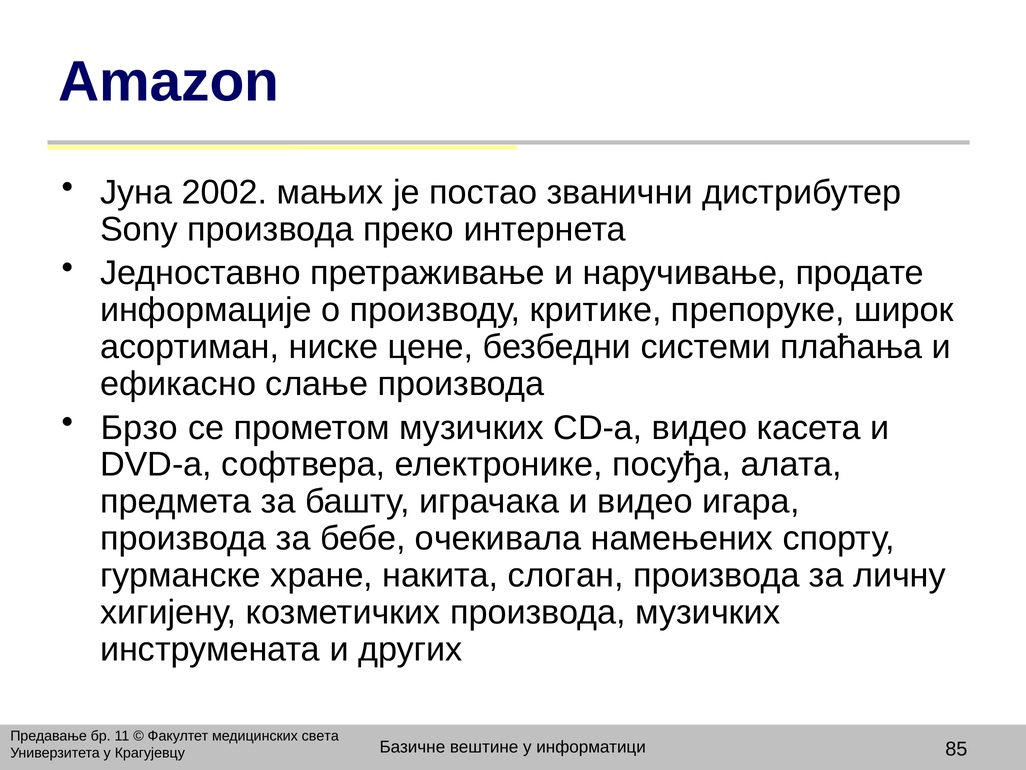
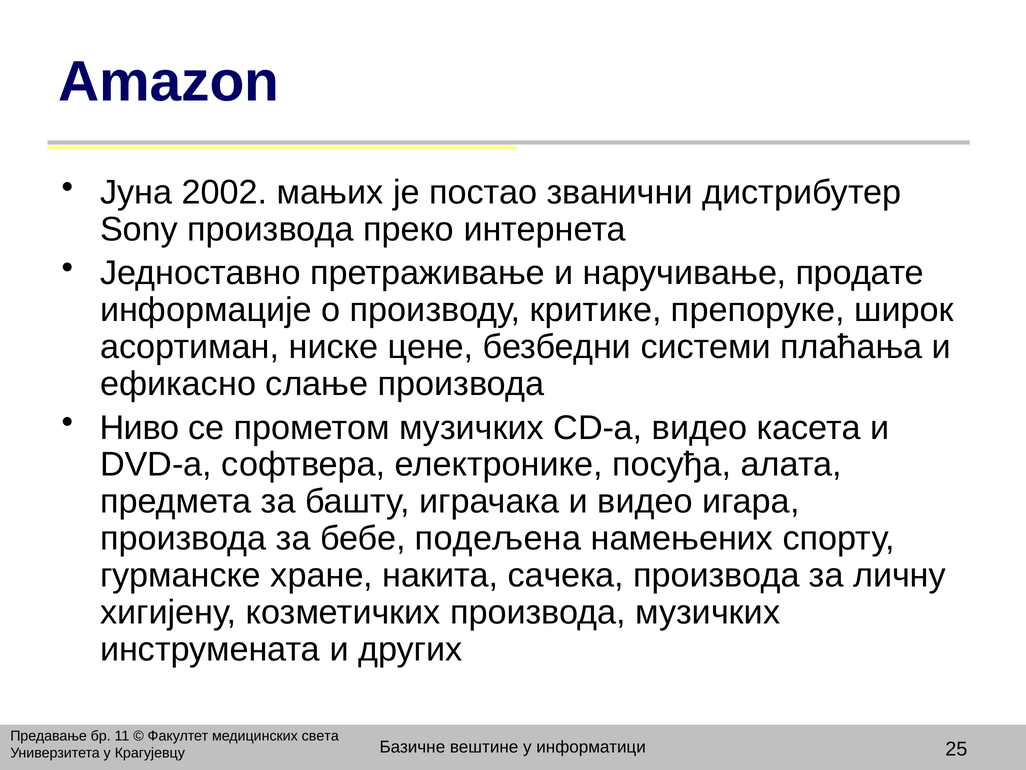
Брзо: Брзо -> Ниво
очекивала: очекивала -> подељена
слоган: слоган -> сачека
85: 85 -> 25
